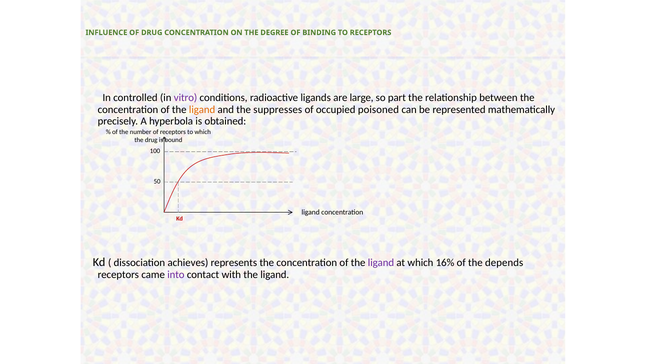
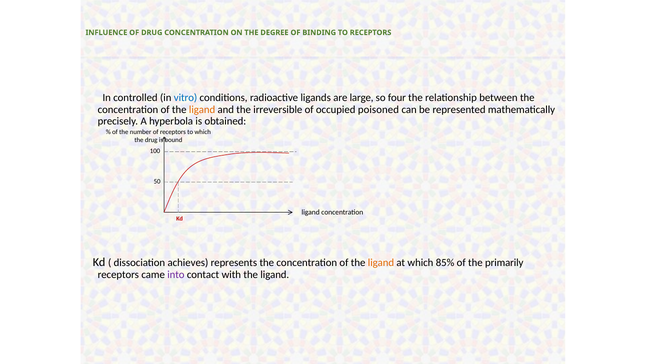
vitro colour: purple -> blue
part: part -> four
suppresses: suppresses -> irreversible
ligand at (381, 262) colour: purple -> orange
16%: 16% -> 85%
depends: depends -> primarily
